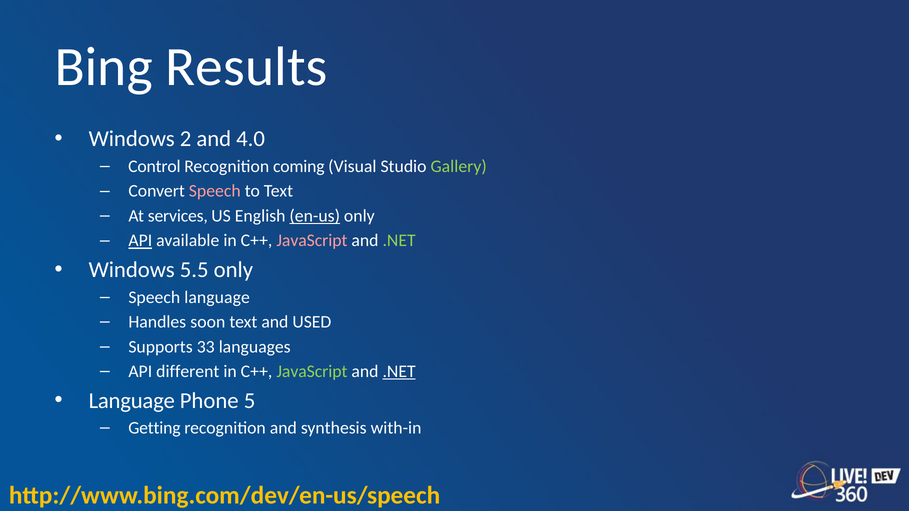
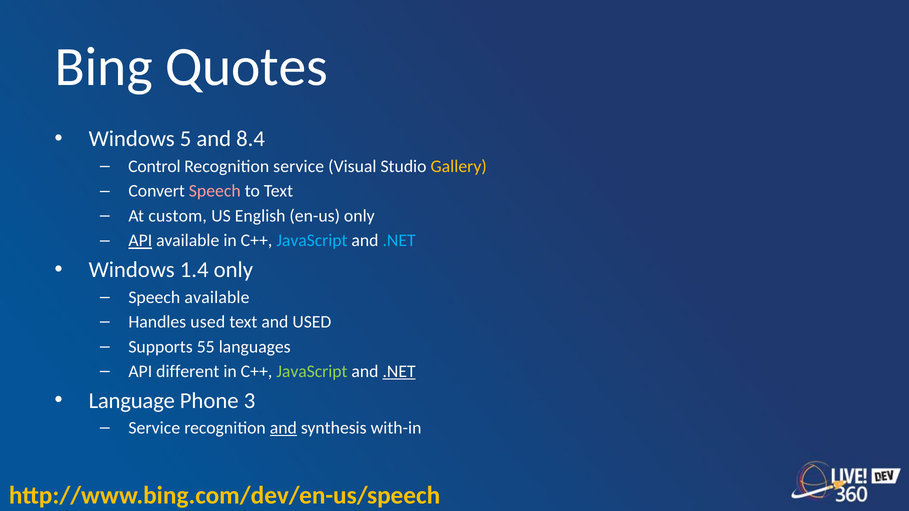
Results: Results -> Quotes
2: 2 -> 5
4.0: 4.0 -> 8.4
Recognition coming: coming -> service
Gallery colour: light green -> yellow
services: services -> custom
en-us underline: present -> none
JavaScript at (312, 241) colour: pink -> light blue
.NET at (399, 241) colour: light green -> light blue
5.5: 5.5 -> 1.4
Speech language: language -> available
Handles soon: soon -> used
33: 33 -> 55
5: 5 -> 3
Getting at (154, 428): Getting -> Service
and at (283, 428) underline: none -> present
